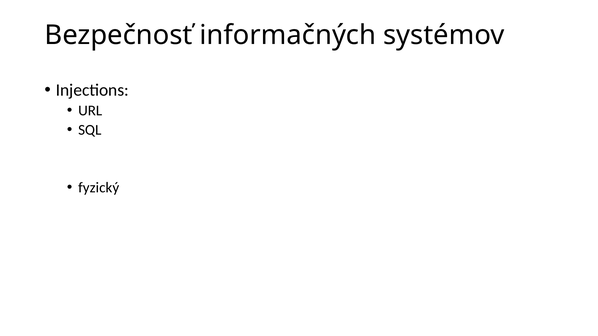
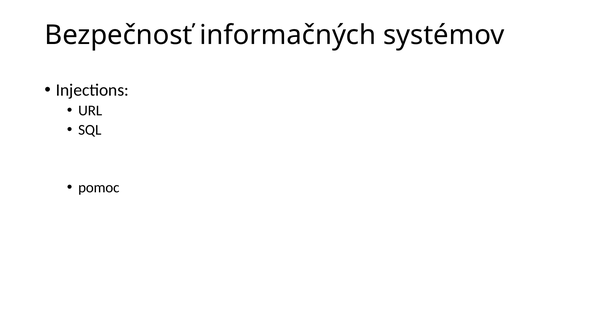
fyzický: fyzický -> pomoc
